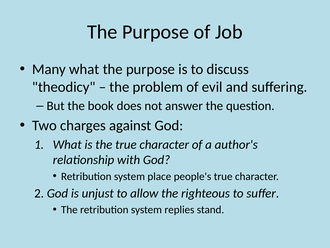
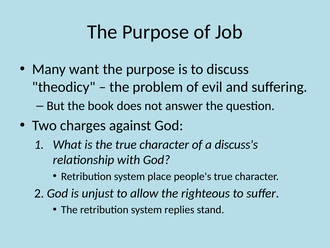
Many what: what -> want
author's: author's -> discuss's
